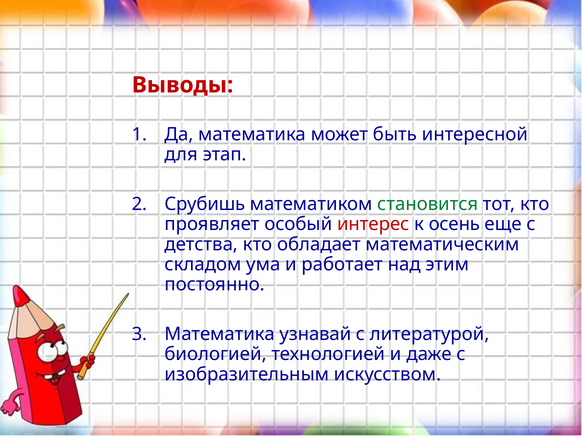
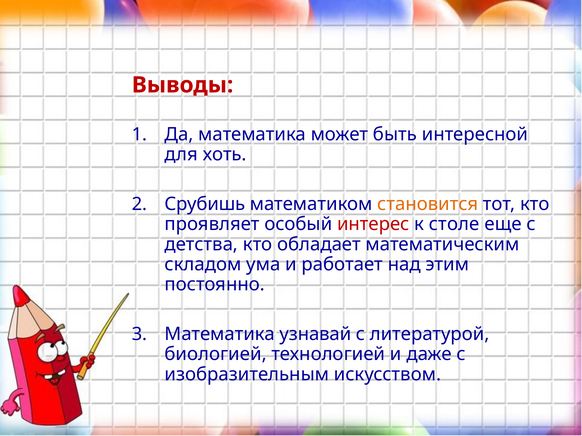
этап: этап -> хоть
становится colour: green -> orange
осень: осень -> столе
